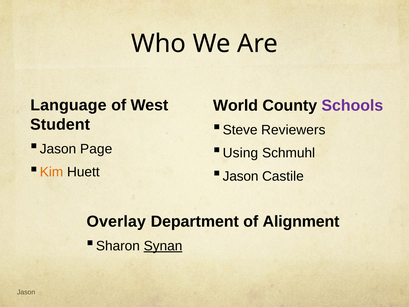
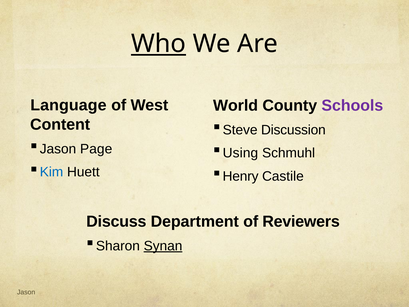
Who underline: none -> present
Student: Student -> Content
Reviewers: Reviewers -> Discussion
Kim colour: orange -> blue
Jason at (241, 176): Jason -> Henry
Overlay: Overlay -> Discuss
Alignment: Alignment -> Reviewers
